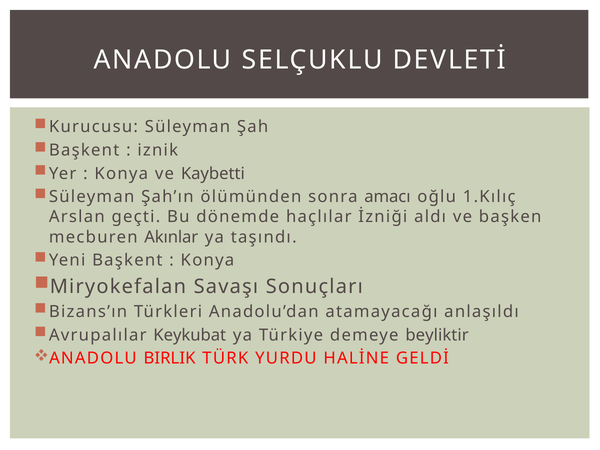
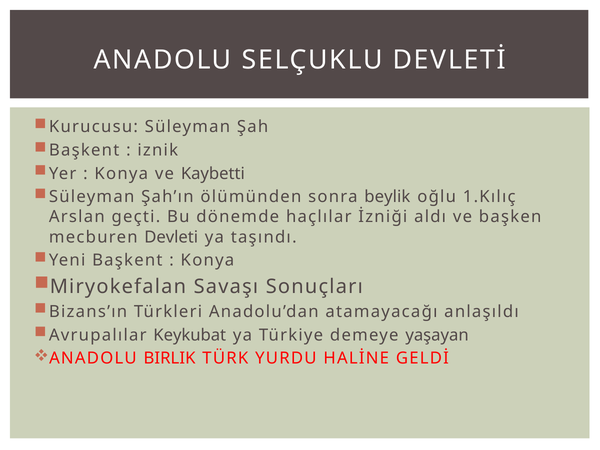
amacı: amacı -> beylik
Akınlar: Akınlar -> Devleti
beyliktir: beyliktir -> yaşayan
